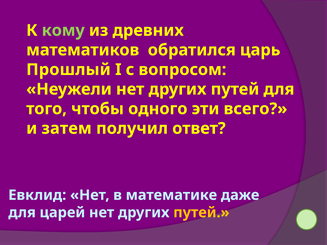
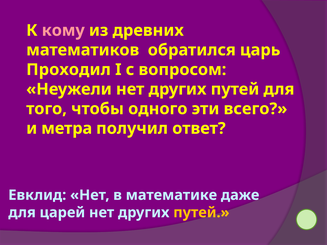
кому colour: light green -> pink
Прошлый: Прошлый -> Проходил
затем: затем -> метра
